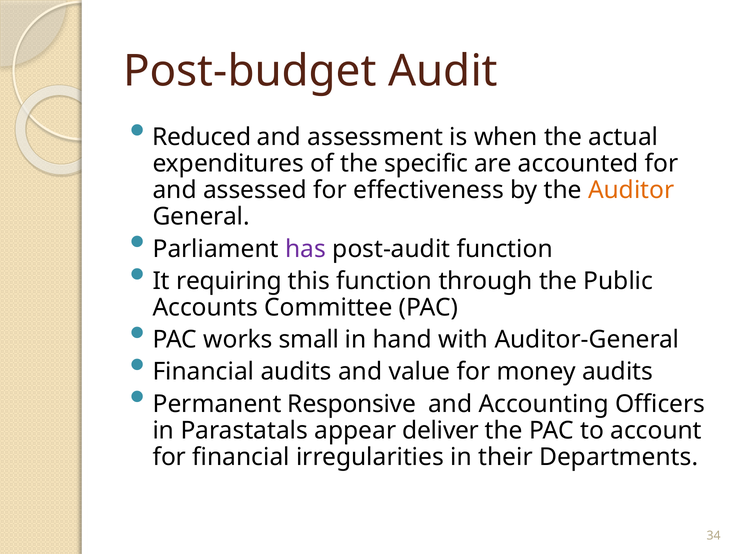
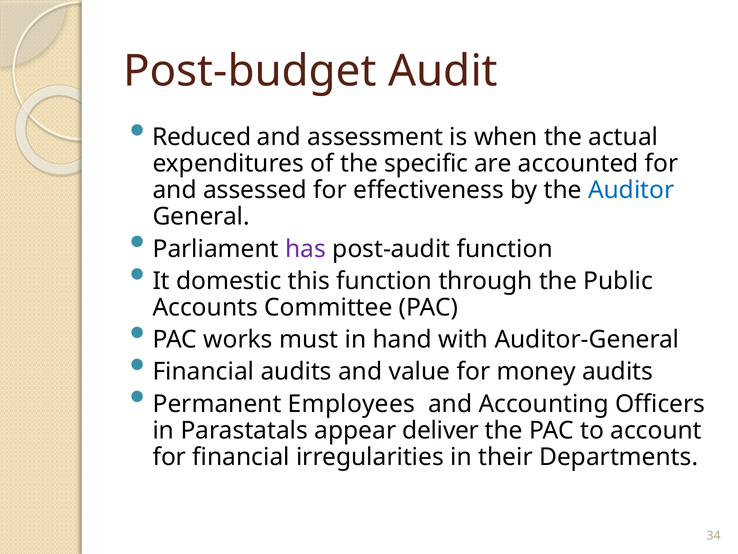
Auditor colour: orange -> blue
requiring: requiring -> domestic
small: small -> must
Responsive: Responsive -> Employees
